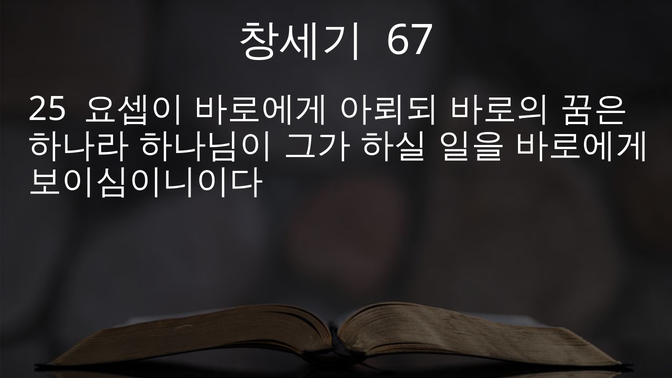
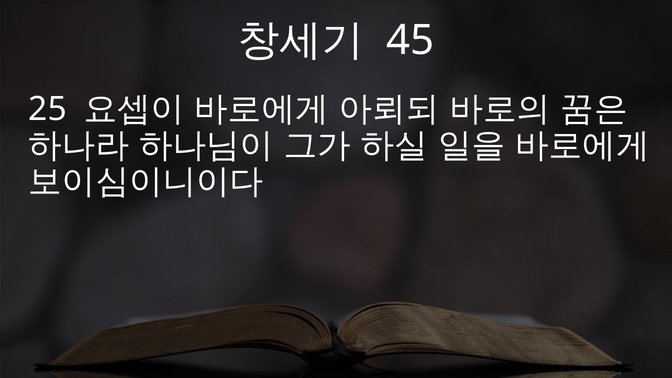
67: 67 -> 45
